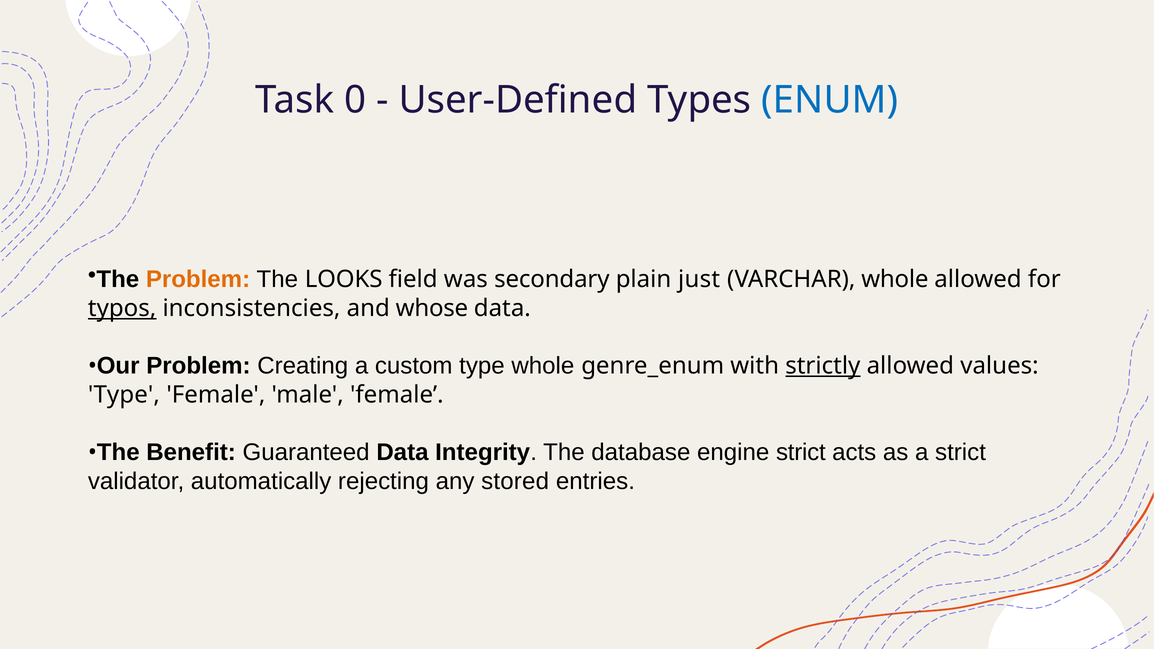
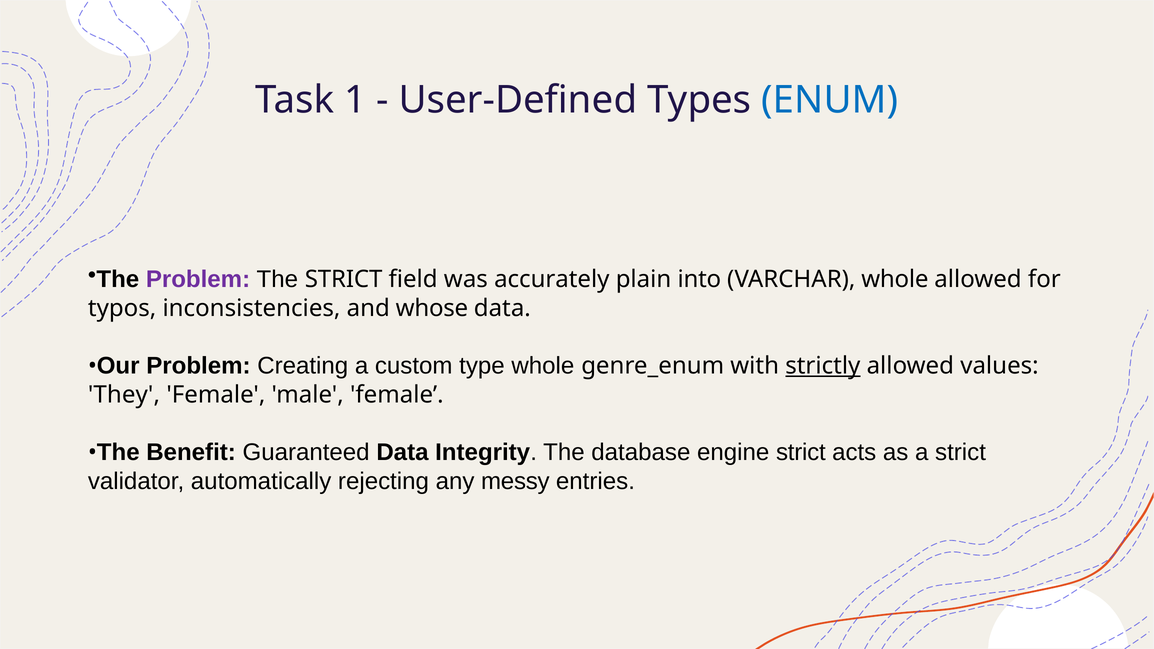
0: 0 -> 1
Problem at (198, 279) colour: orange -> purple
The LOOKS: LOOKS -> STRICT
secondary: secondary -> accurately
just: just -> into
typos underline: present -> none
Type at (124, 395): Type -> They
stored: stored -> messy
